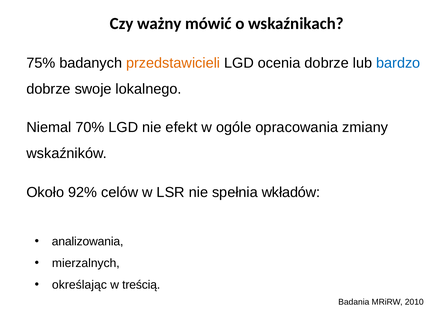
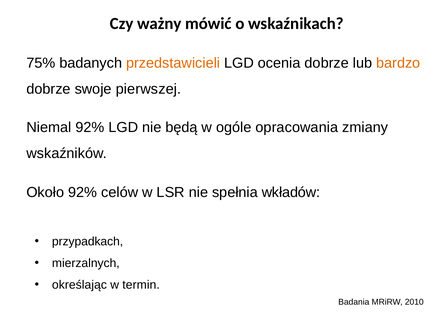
bardzo colour: blue -> orange
lokalnego: lokalnego -> pierwszej
Niemal 70%: 70% -> 92%
efekt: efekt -> będą
analizowania: analizowania -> przypadkach
treścią: treścią -> termin
